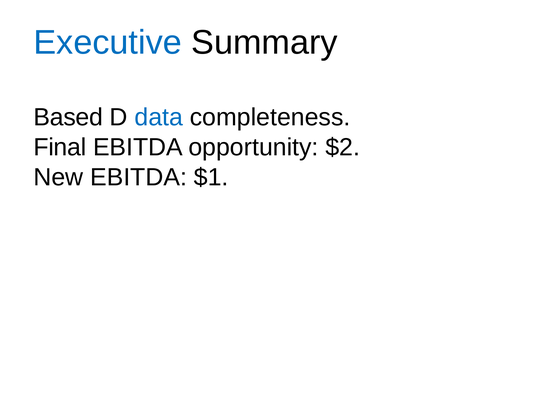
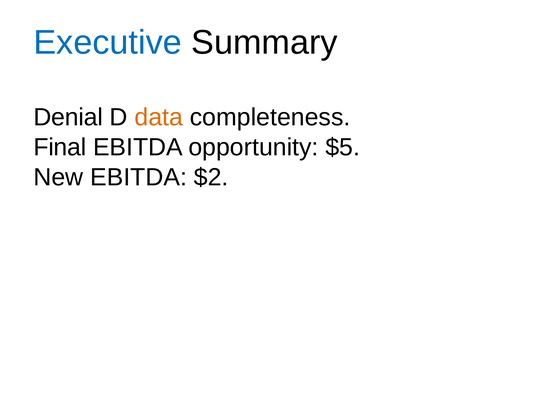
Based: Based -> Denial
data colour: blue -> orange
$2: $2 -> $5
$1: $1 -> $2
